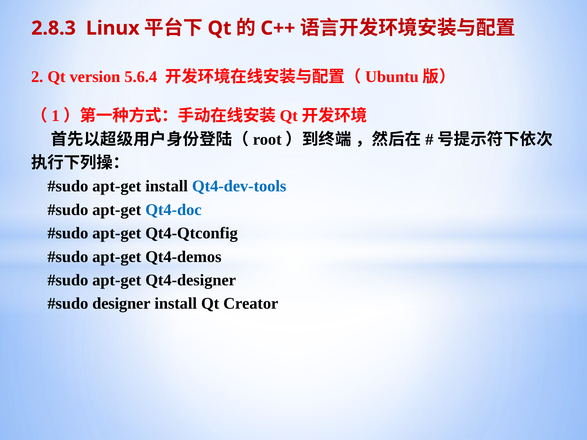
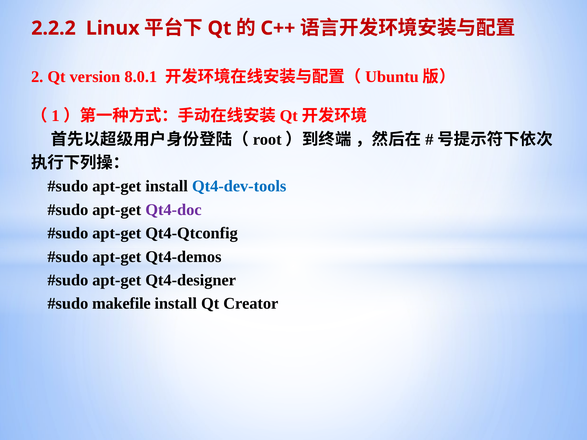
2.8.3: 2.8.3 -> 2.2.2
5.6.4: 5.6.4 -> 8.0.1
Qt4-doc colour: blue -> purple
designer: designer -> makefile
